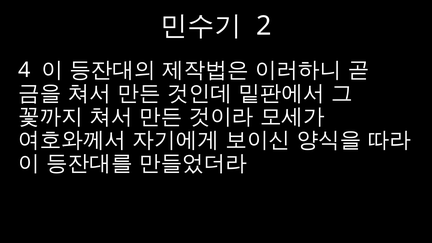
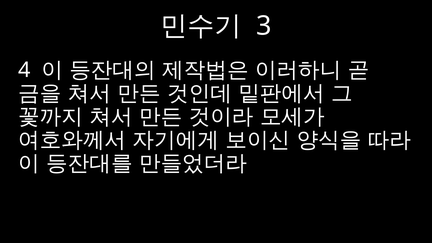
2: 2 -> 3
